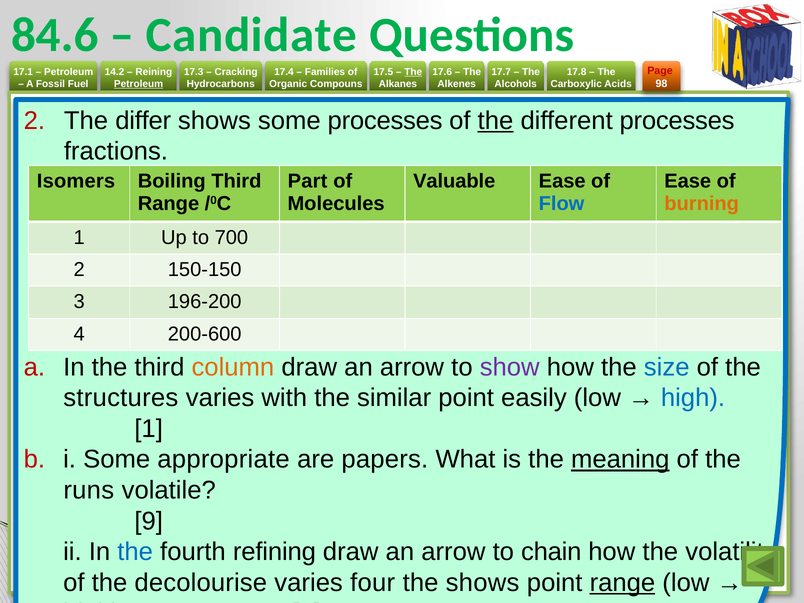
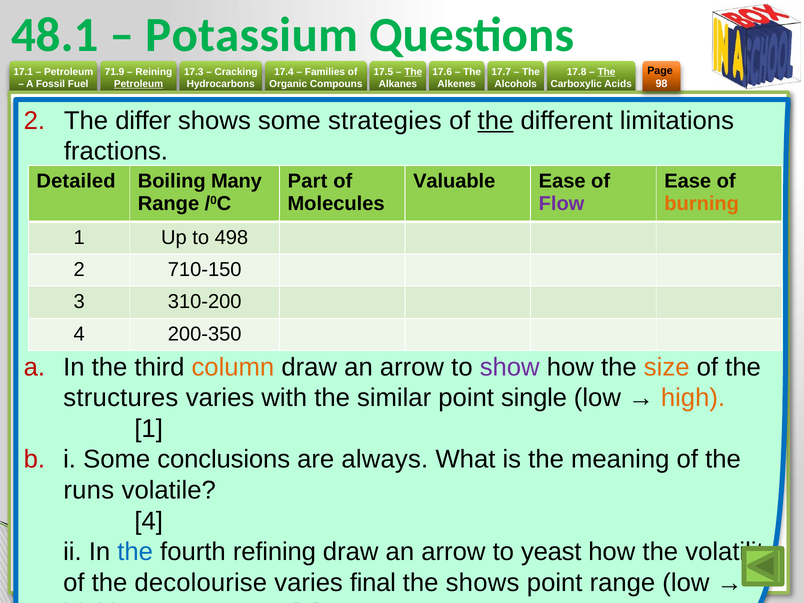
84.6: 84.6 -> 48.1
Candidate: Candidate -> Potassium
Page colour: red -> black
14.2: 14.2 -> 71.9
The at (606, 72) underline: none -> present
some processes: processes -> strategies
different processes: processes -> limitations
Isomers: Isomers -> Detailed
Boiling Third: Third -> Many
Flow colour: blue -> purple
700: 700 -> 498
150-150: 150-150 -> 710-150
196-200: 196-200 -> 310-200
200-600: 200-600 -> 200-350
size colour: blue -> orange
easily: easily -> single
high at (693, 398) colour: blue -> orange
appropriate: appropriate -> conclusions
papers: papers -> always
meaning underline: present -> none
9 at (149, 521): 9 -> 4
chain: chain -> yeast
four: four -> final
range at (622, 583) underline: present -> none
